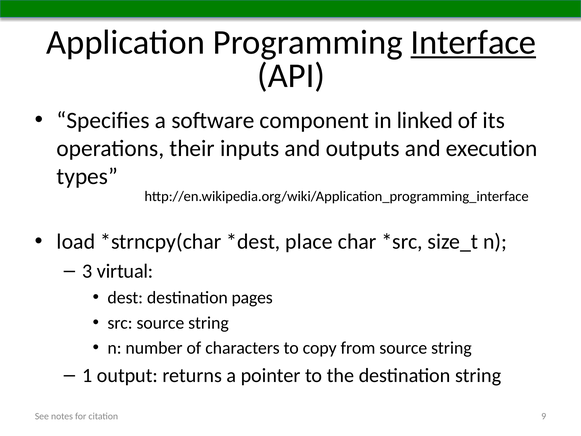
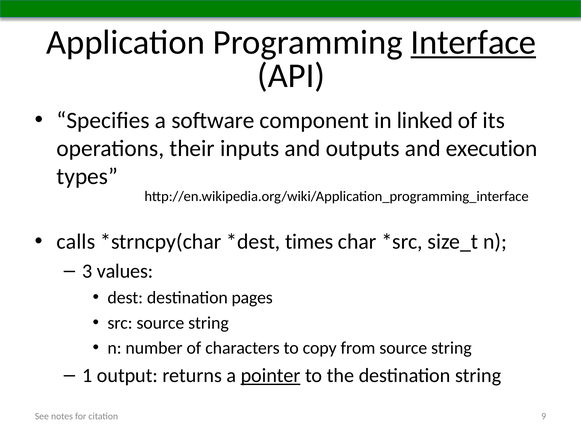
load: load -> calls
place: place -> times
virtual: virtual -> values
pointer underline: none -> present
